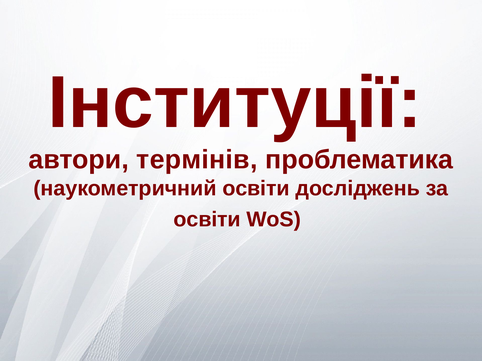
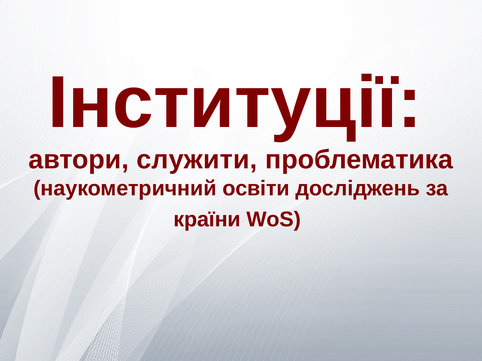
термінів: термінів -> служити
освіти at (207, 220): освіти -> країни
